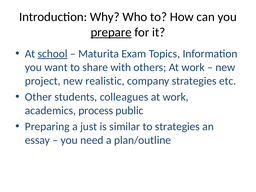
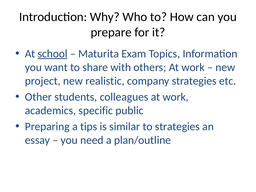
prepare underline: present -> none
process: process -> specific
just: just -> tips
